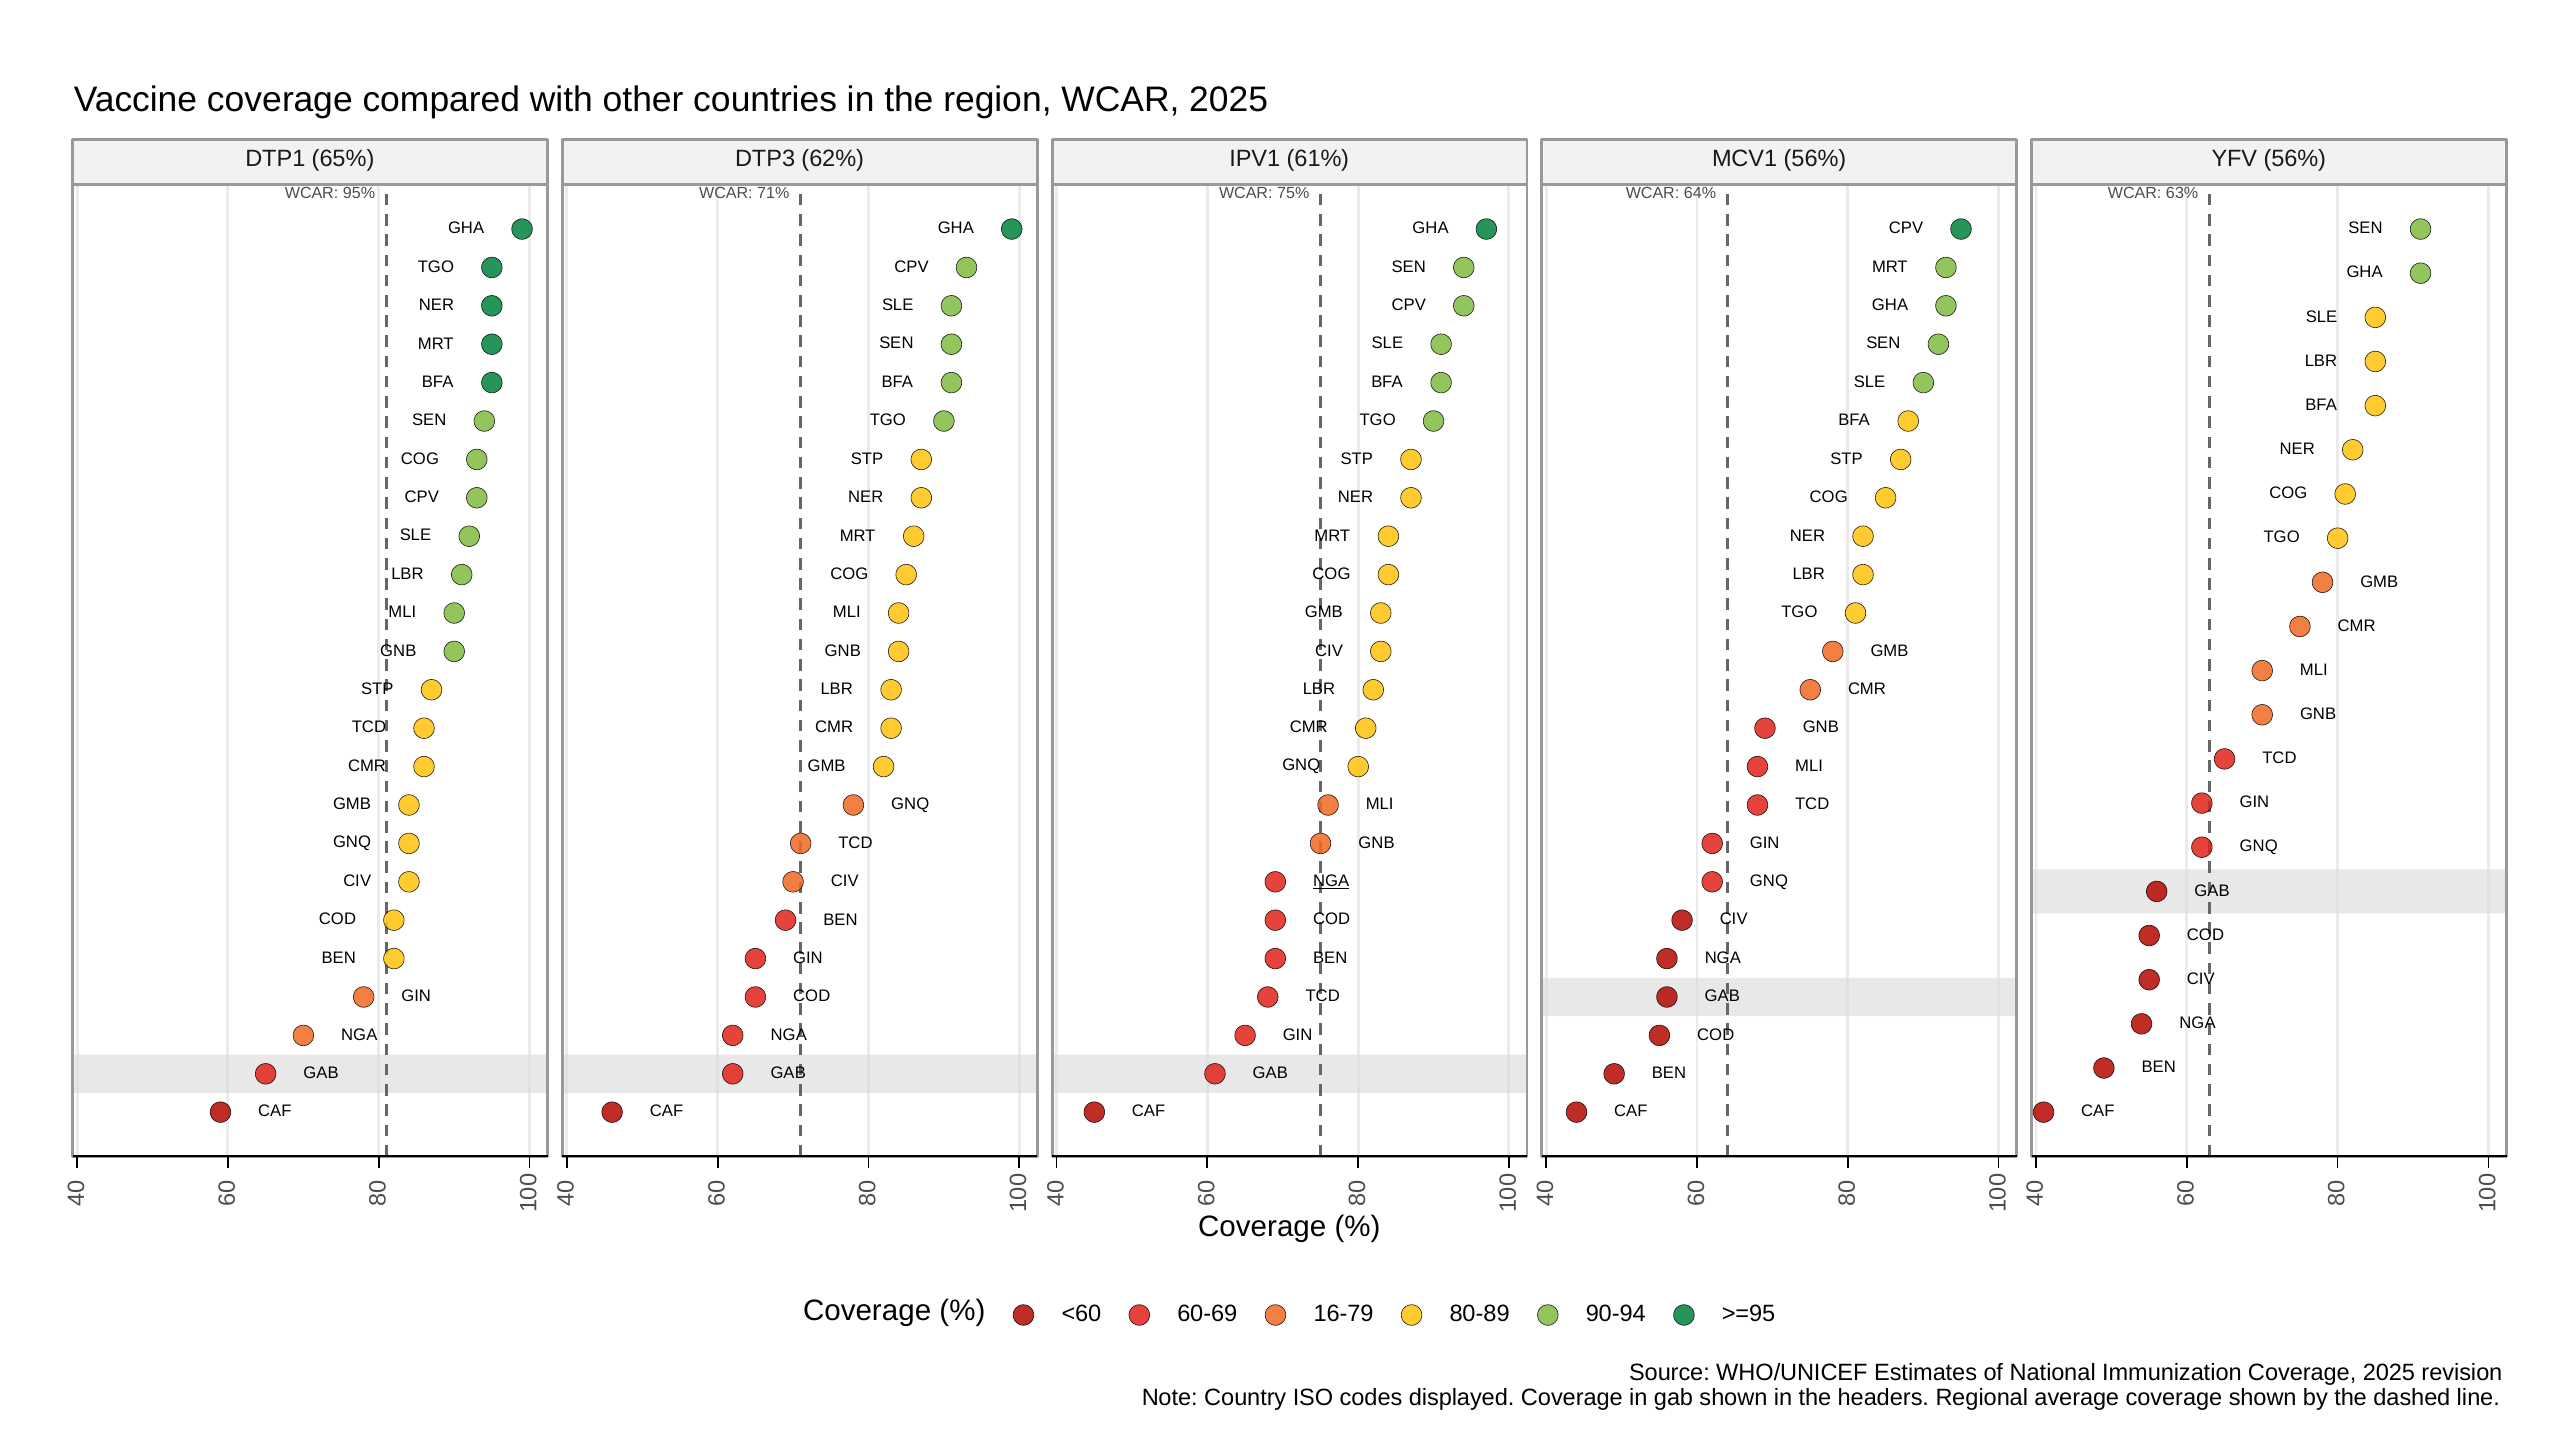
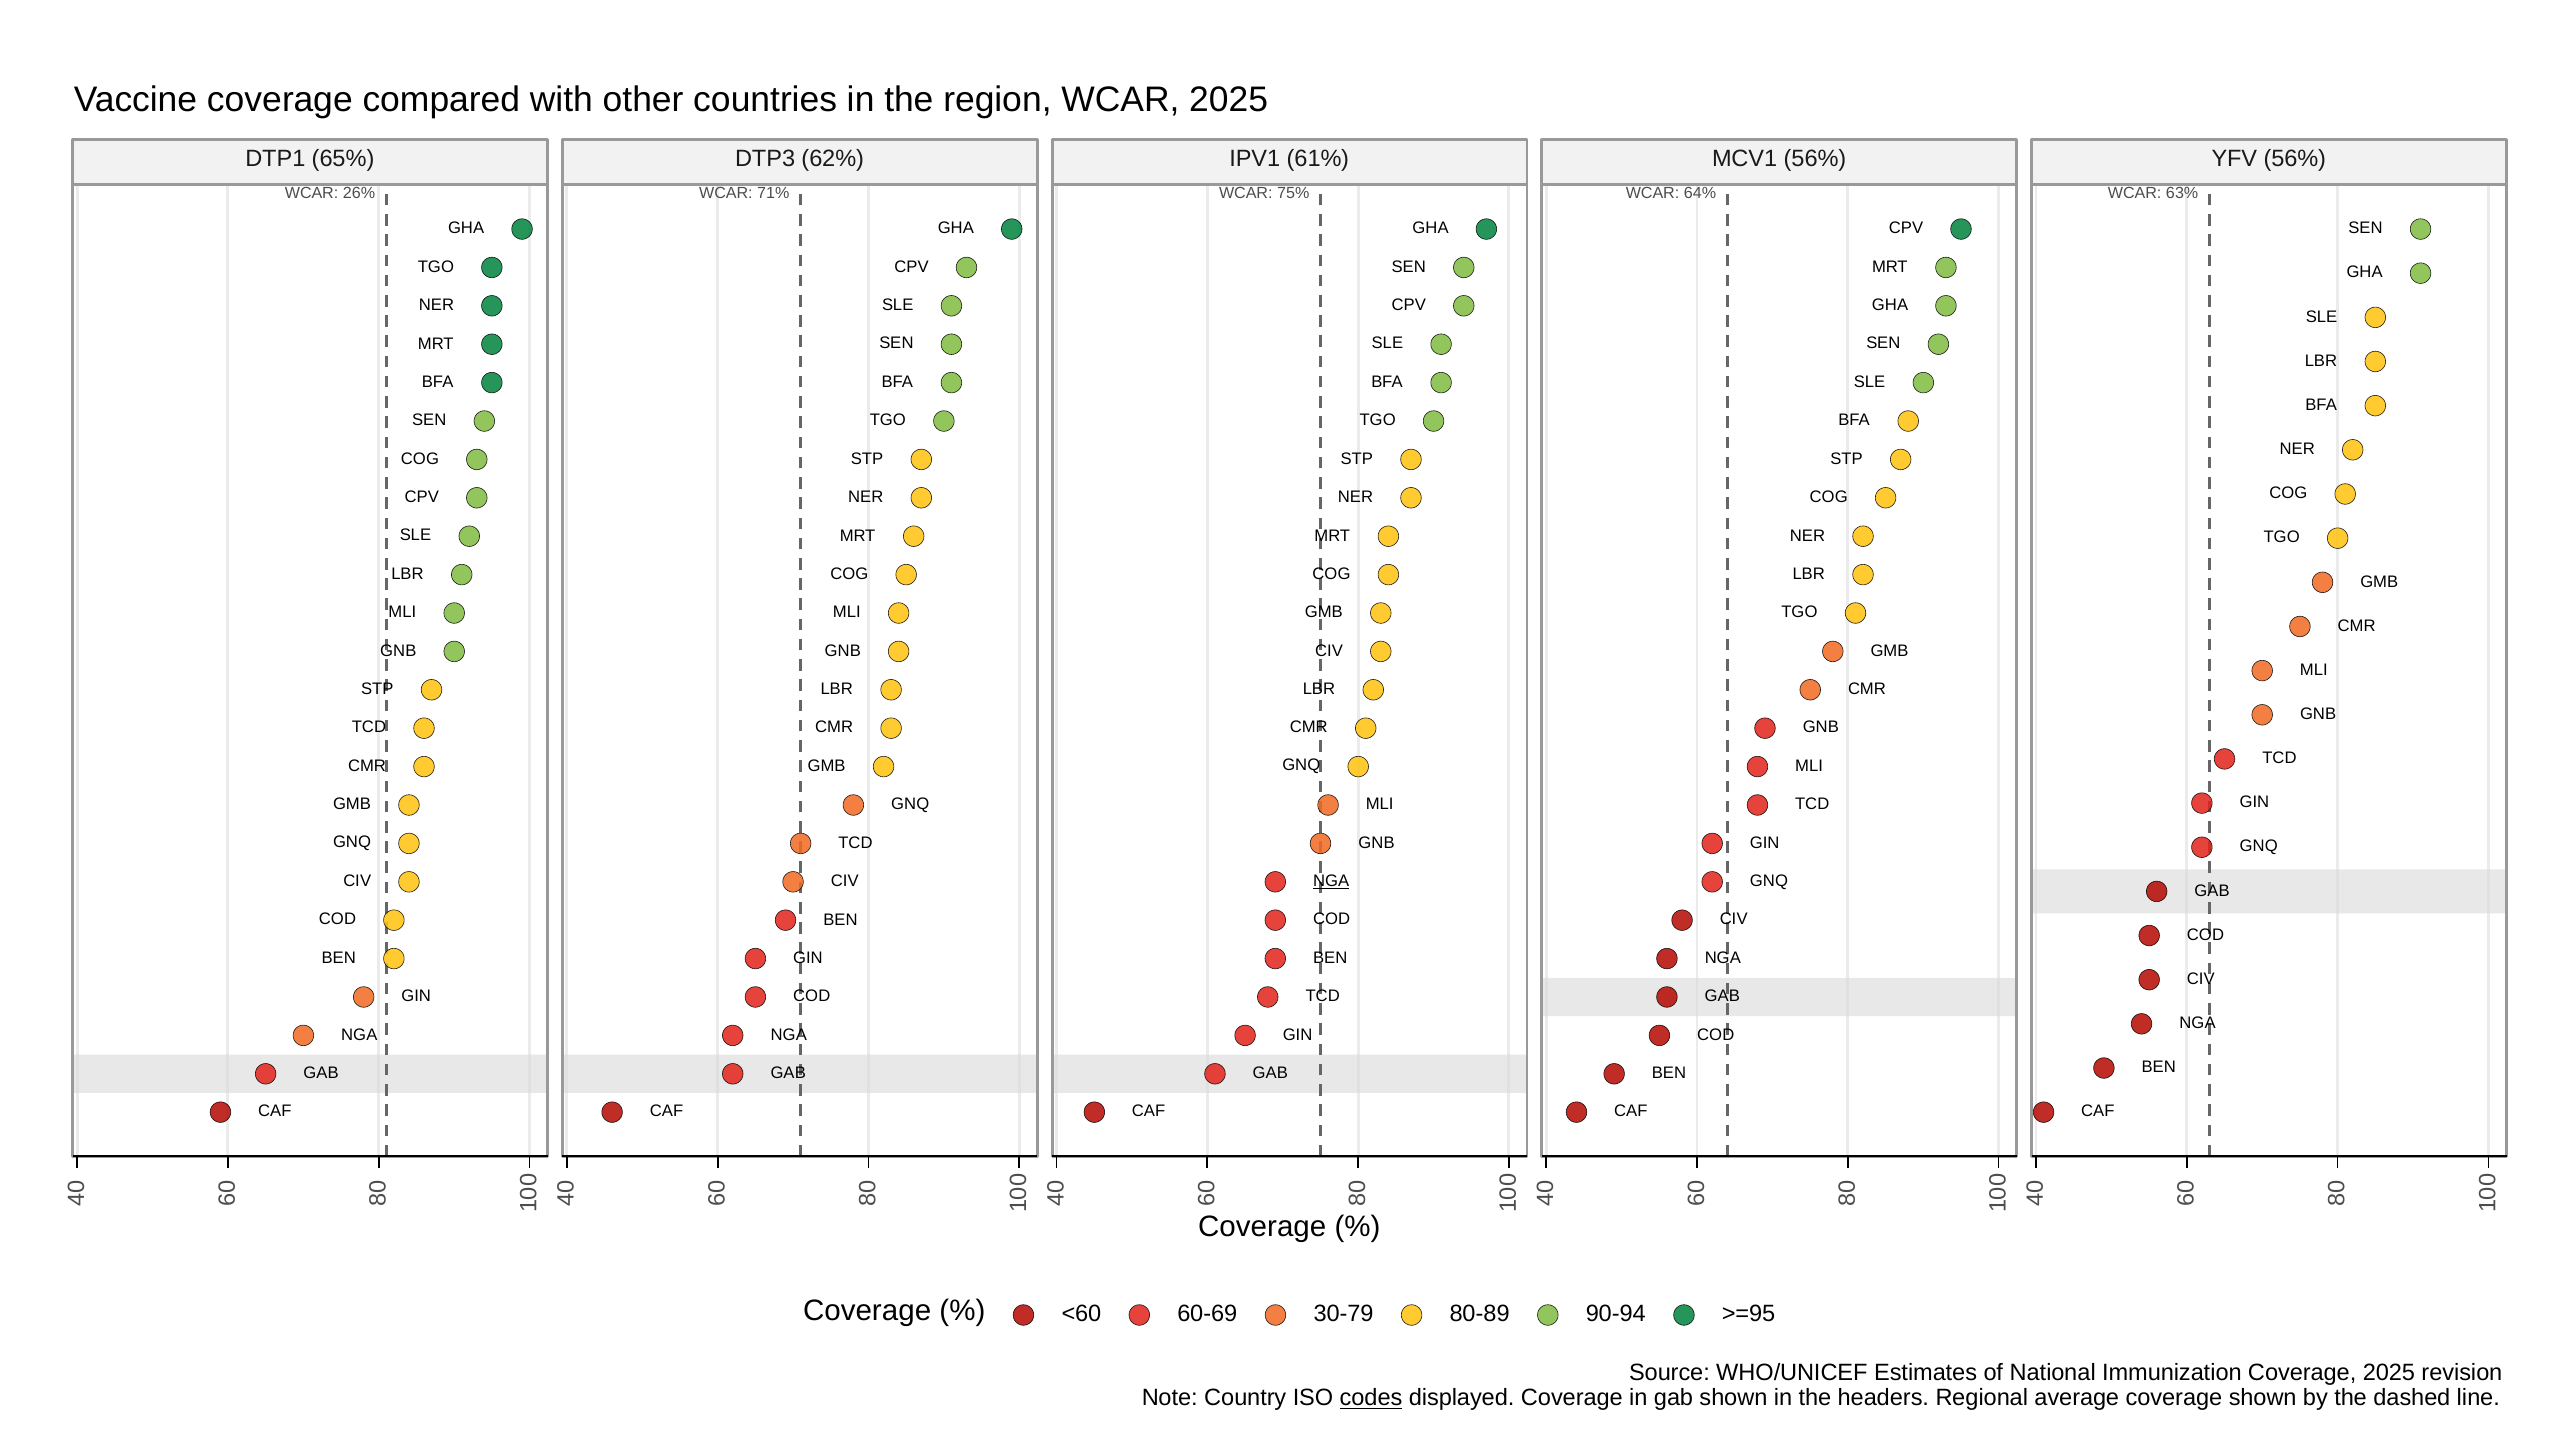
95%: 95% -> 26%
16-79: 16-79 -> 30-79
codes underline: none -> present
